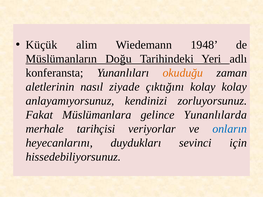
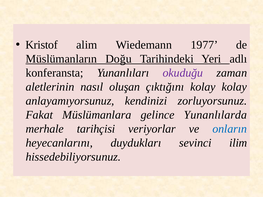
Küçük: Küçük -> Kristof
1948: 1948 -> 1977
okuduğu colour: orange -> purple
ziyade: ziyade -> oluşan
için: için -> ilim
